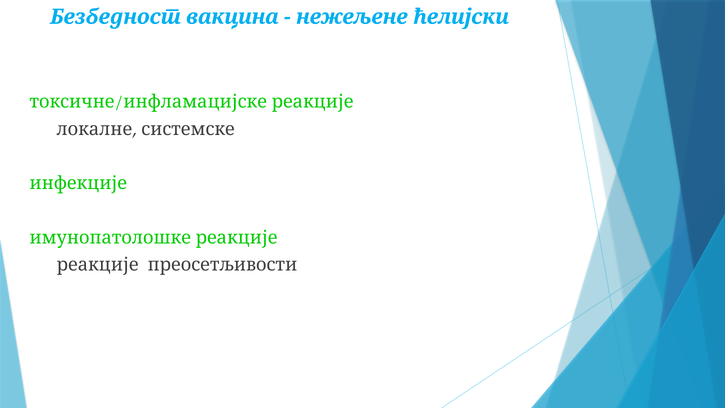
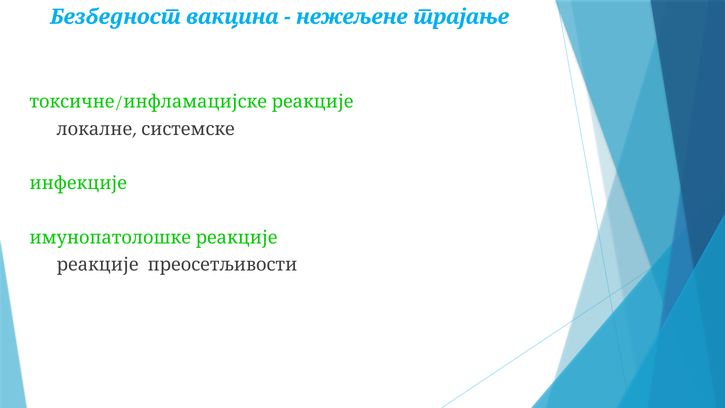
ћелијски: ћелијски -> трајање
